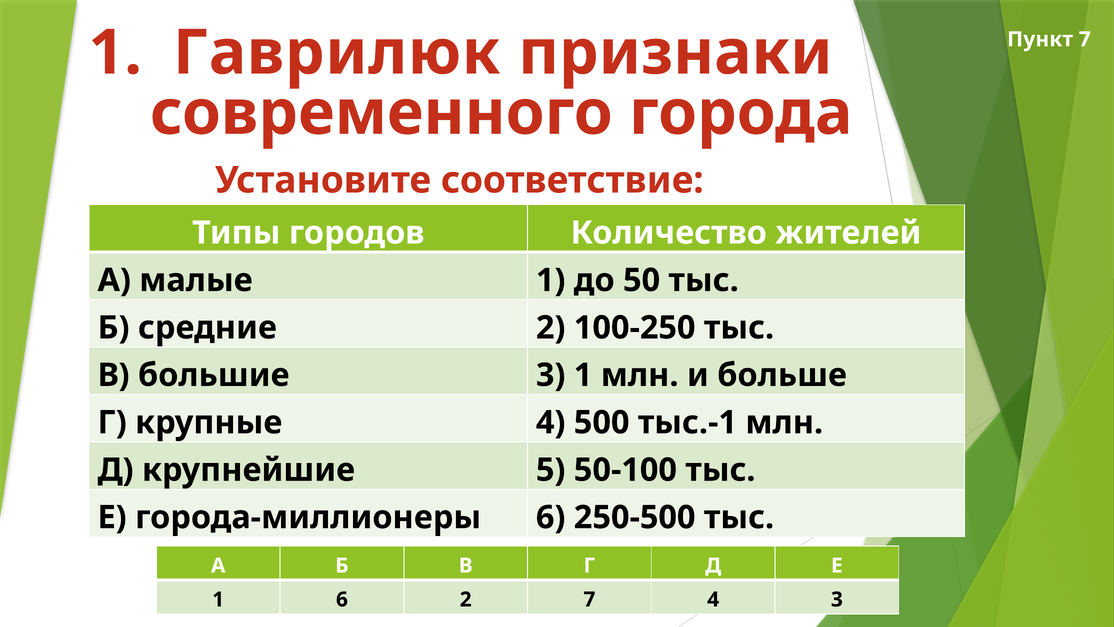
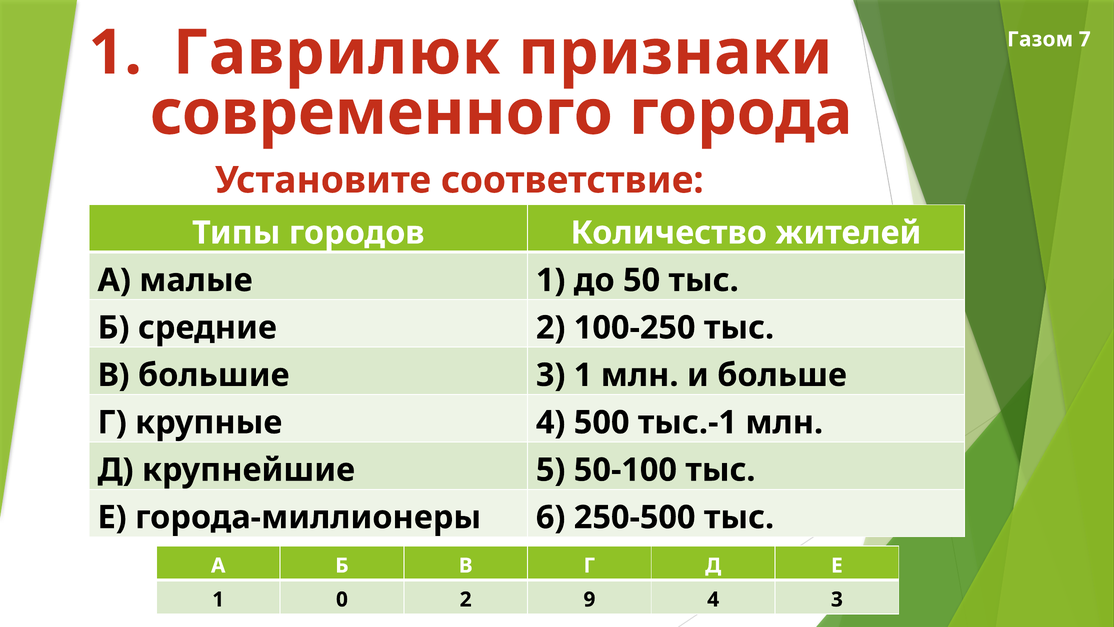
Пункт: Пункт -> Газом
1 6: 6 -> 0
2 7: 7 -> 9
